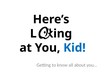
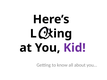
Kid colour: blue -> purple
